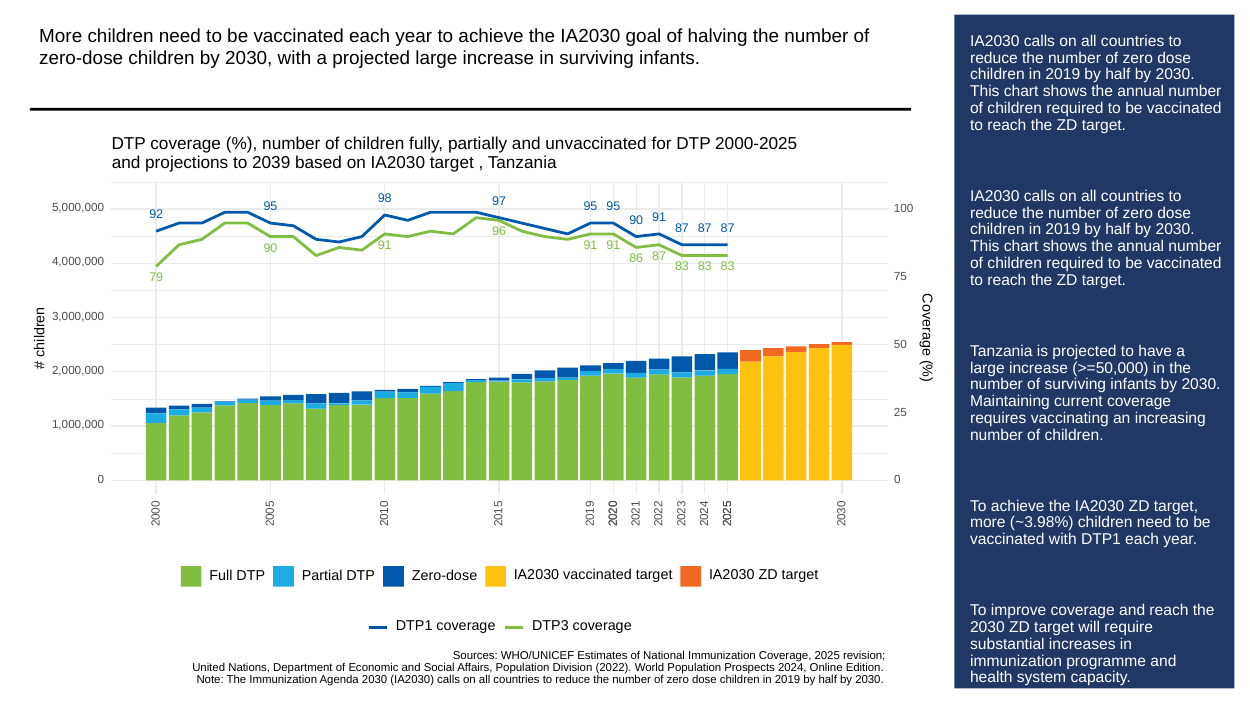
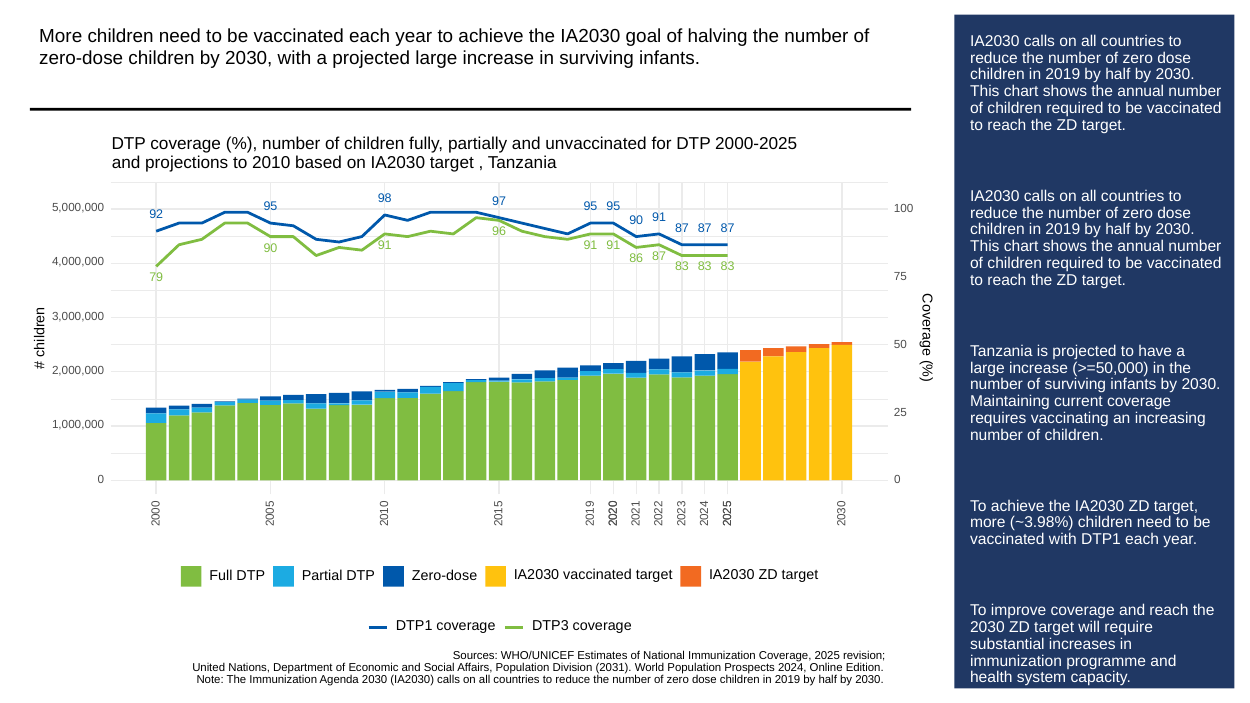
2039: 2039 -> 2010
2022: 2022 -> 2031
